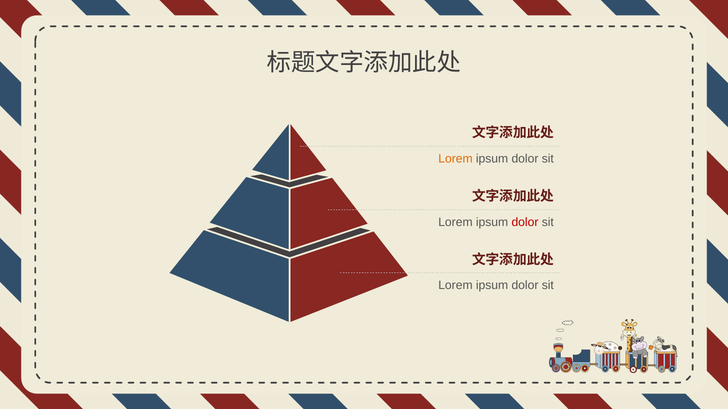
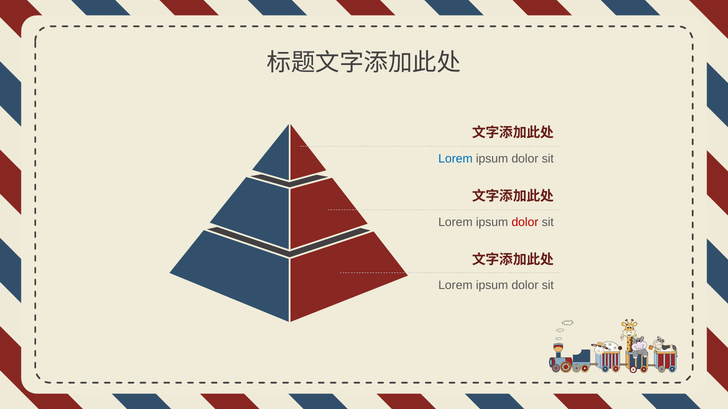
Lorem at (455, 159) colour: orange -> blue
